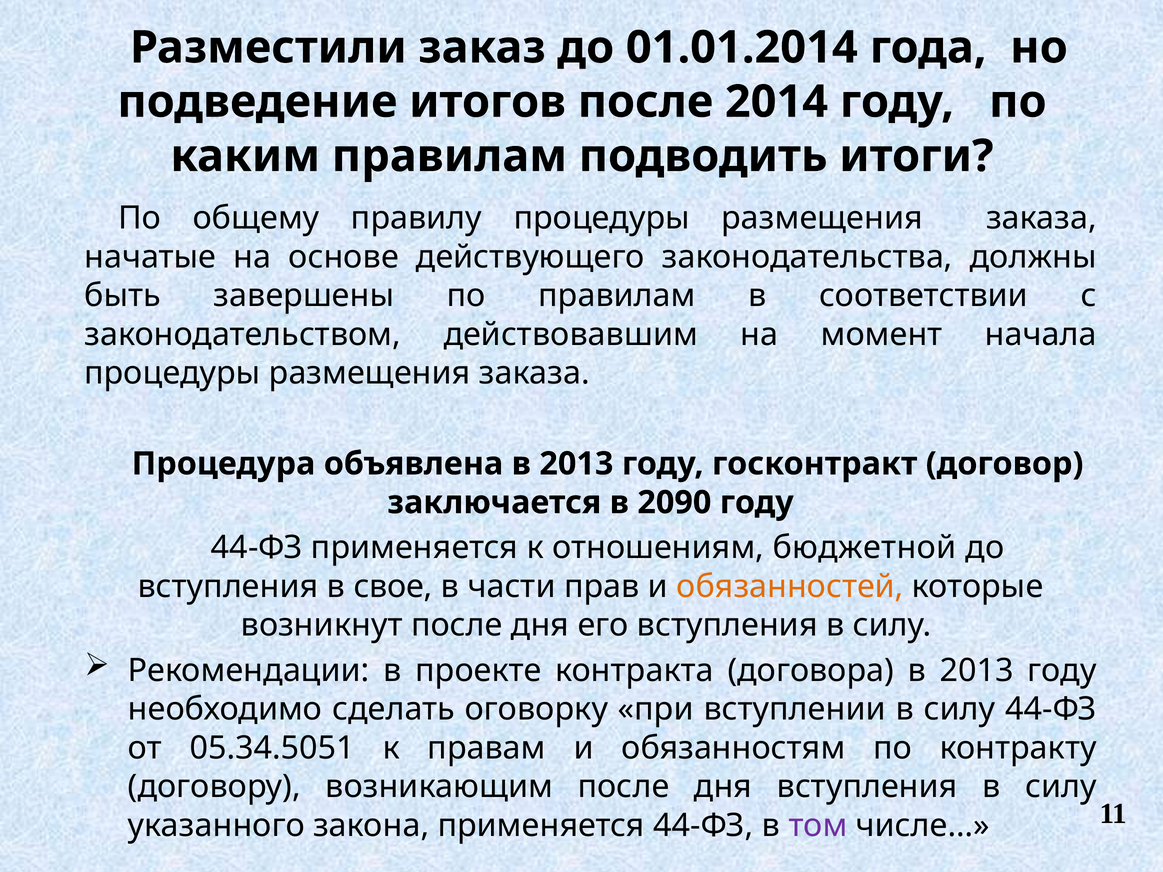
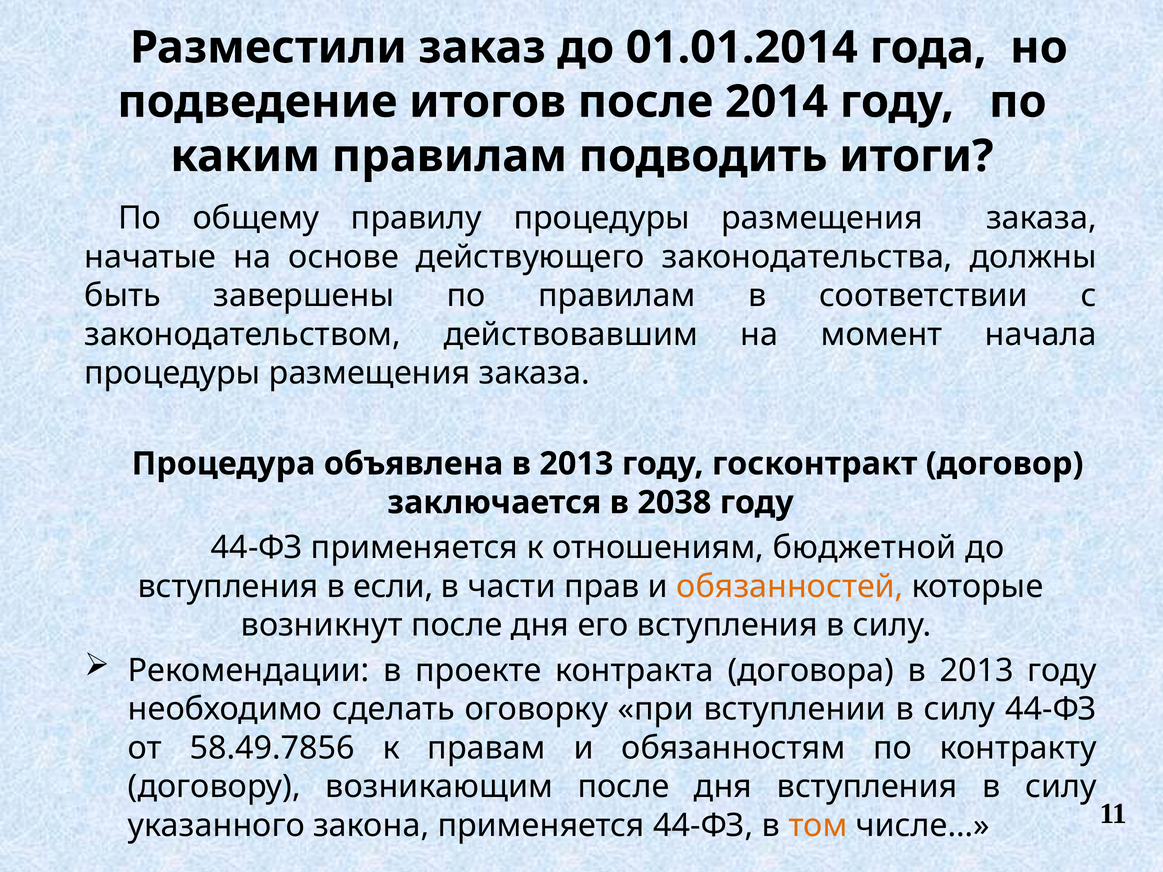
2090: 2090 -> 2038
свое: свое -> если
05.34.5051: 05.34.5051 -> 58.49.7856
том colour: purple -> orange
